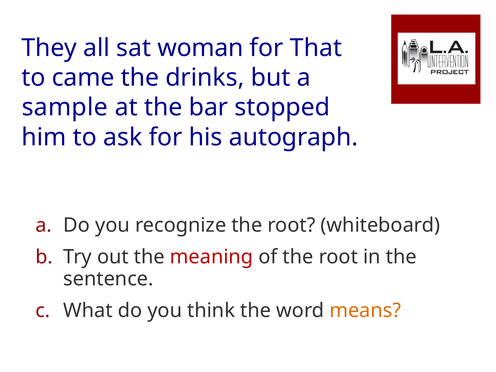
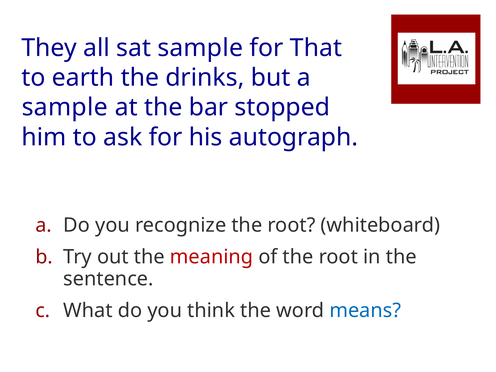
sat woman: woman -> sample
came: came -> earth
means colour: orange -> blue
